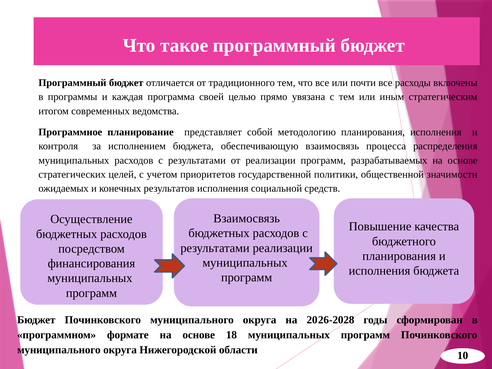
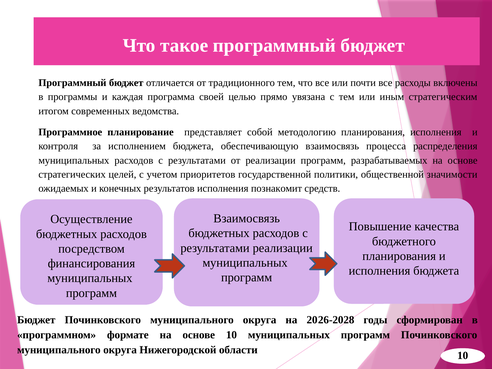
социальной: социальной -> познакомит
основе 18: 18 -> 10
